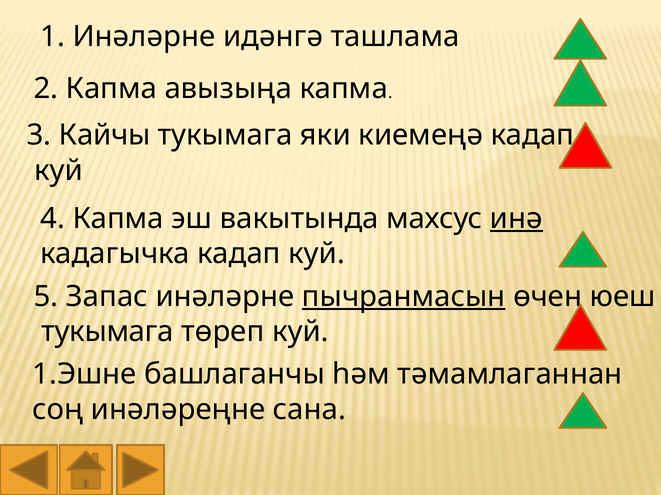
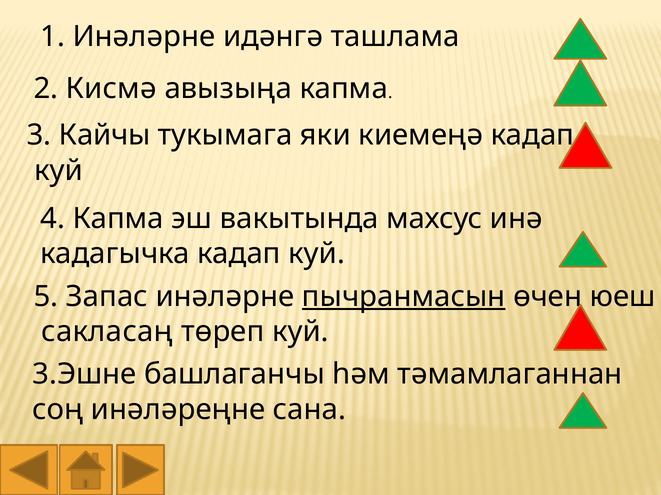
2 Капма: Капма -> Кисмә
инә underline: present -> none
тукымага at (108, 332): тукымага -> сакласаң
1.Эшне: 1.Эшне -> 3.Эшне
